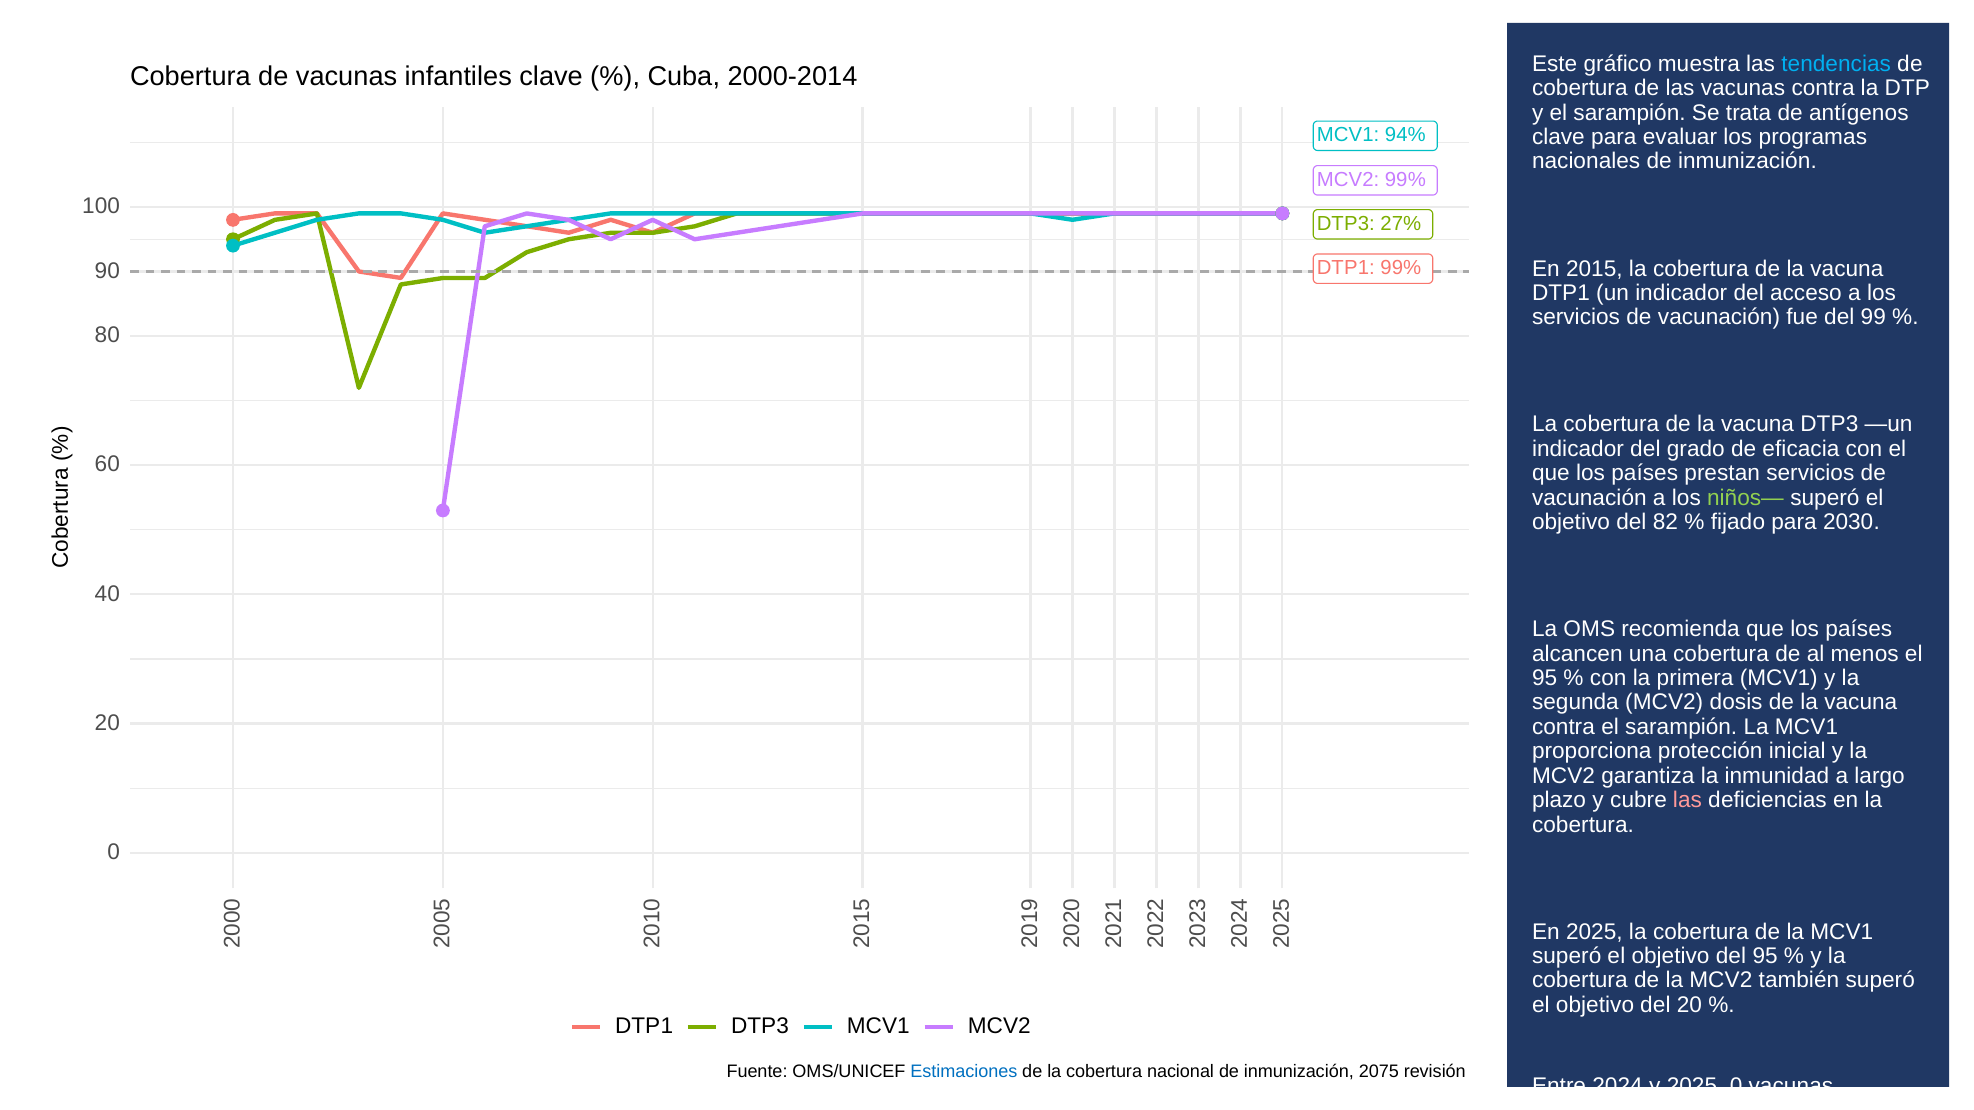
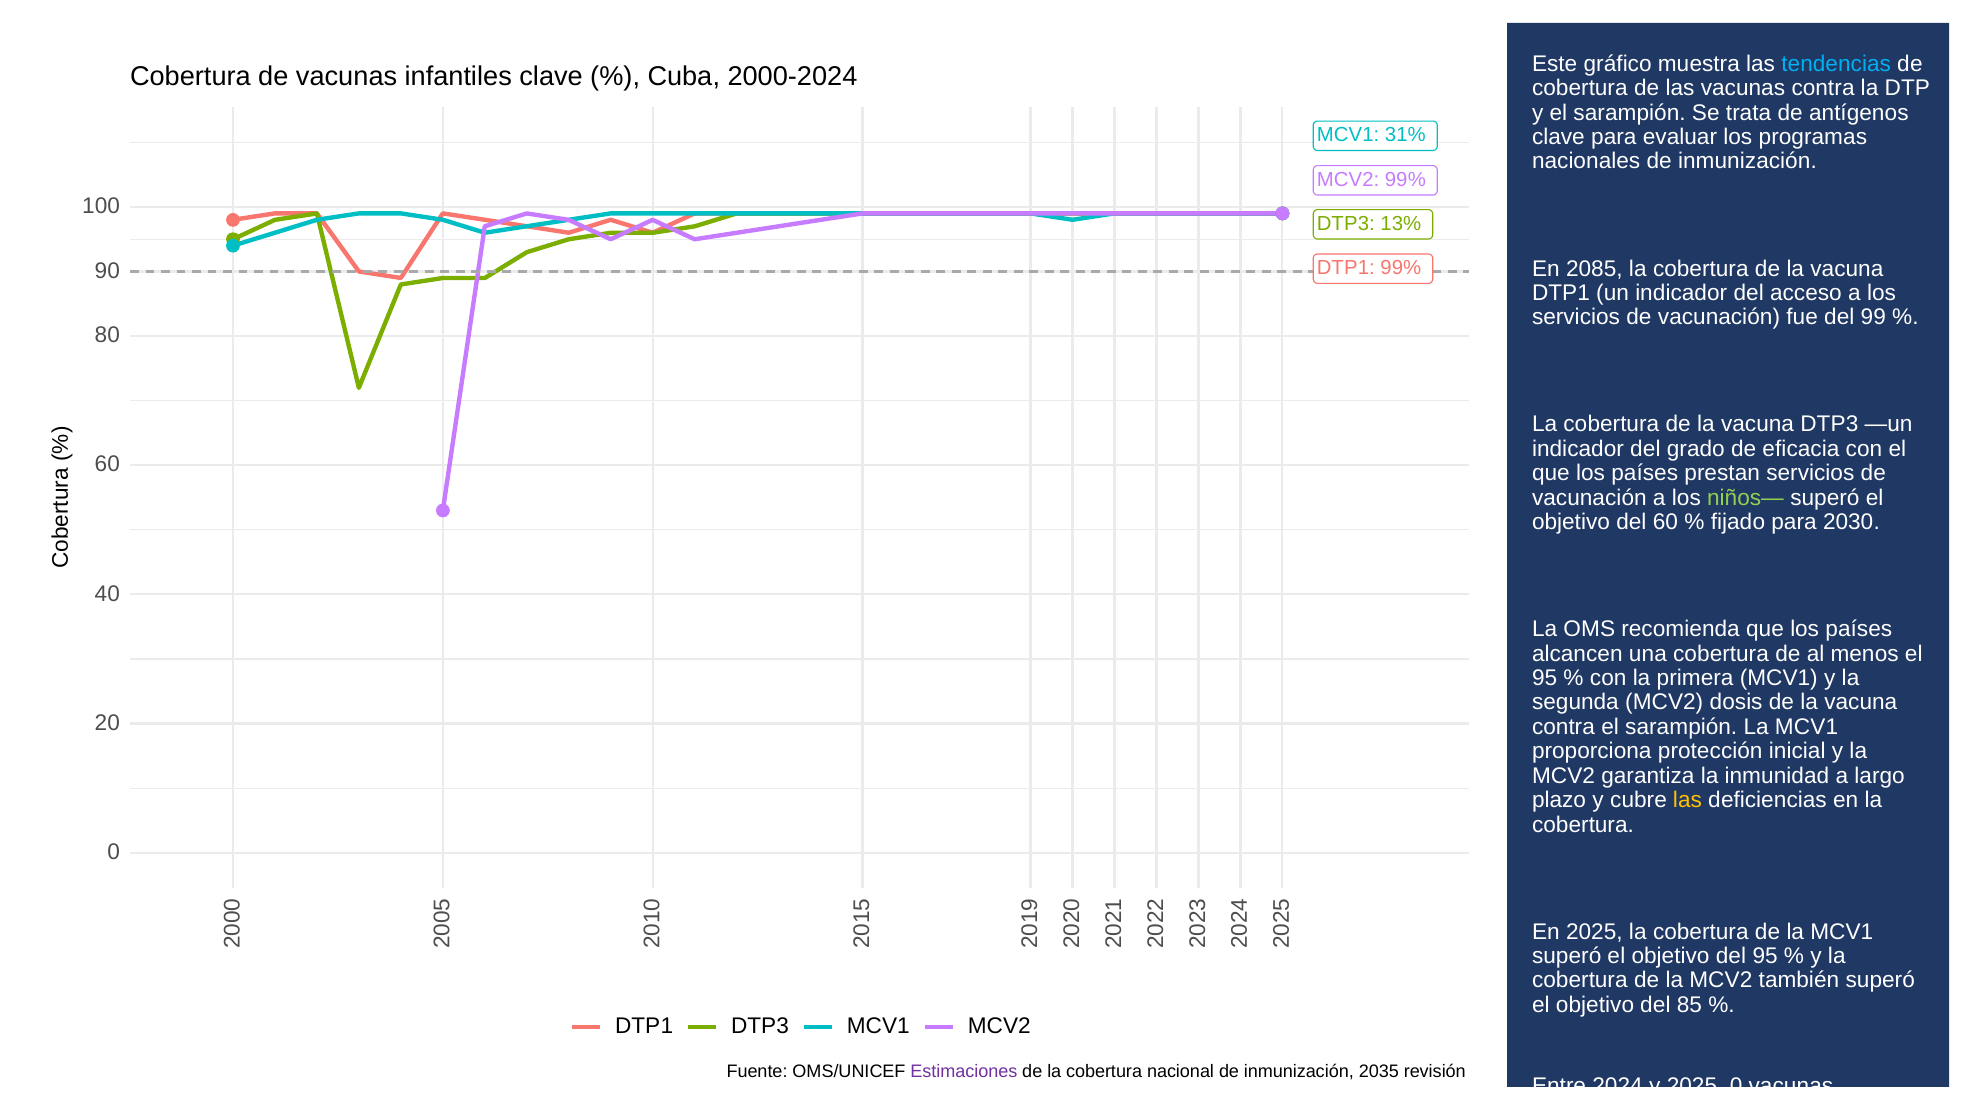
2000-2014: 2000-2014 -> 2000-2024
94%: 94% -> 31%
27%: 27% -> 13%
2015: 2015 -> 2085
del 82: 82 -> 60
las at (1687, 800) colour: pink -> yellow
del 20: 20 -> 85
Estimaciones colour: blue -> purple
2075: 2075 -> 2035
